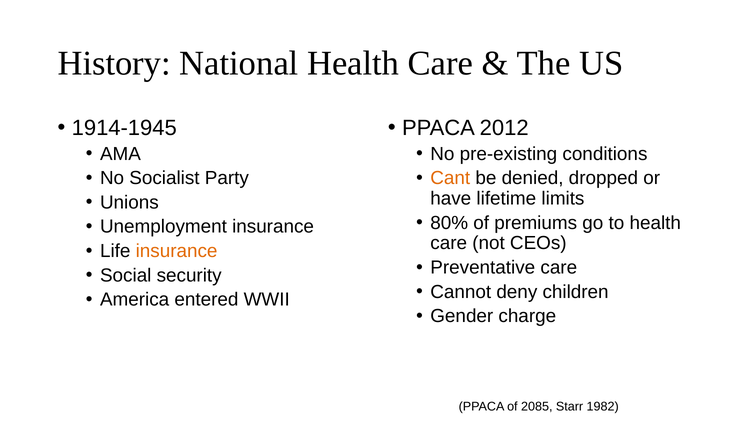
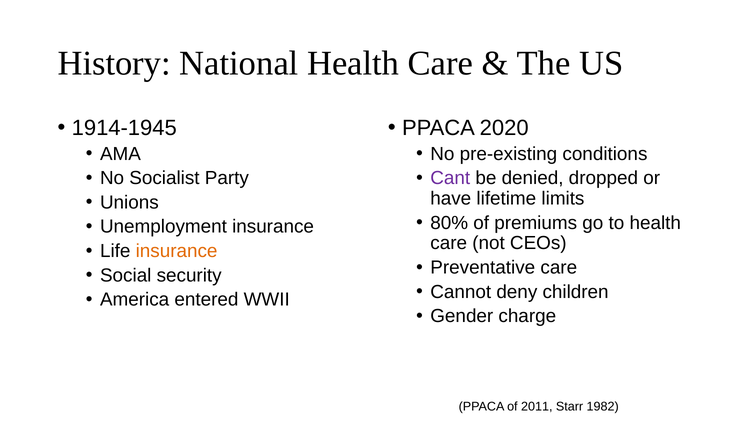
2012: 2012 -> 2020
Cant colour: orange -> purple
2085: 2085 -> 2011
